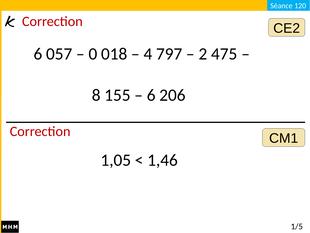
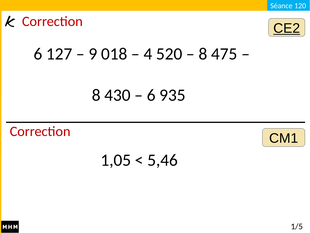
CE2 underline: none -> present
057: 057 -> 127
0: 0 -> 9
797: 797 -> 520
2 at (203, 54): 2 -> 8
155: 155 -> 430
206: 206 -> 935
1,46: 1,46 -> 5,46
